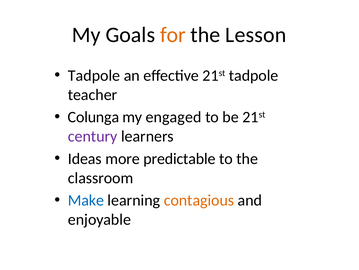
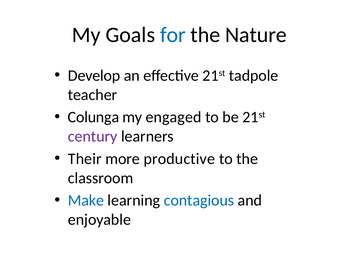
for colour: orange -> blue
Lesson: Lesson -> Nature
Tadpole at (94, 75): Tadpole -> Develop
Ideas: Ideas -> Their
predictable: predictable -> productive
contagious colour: orange -> blue
